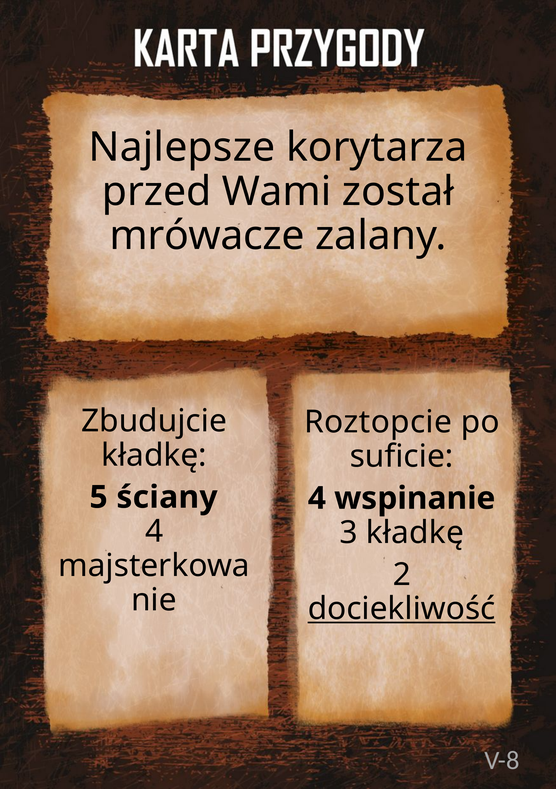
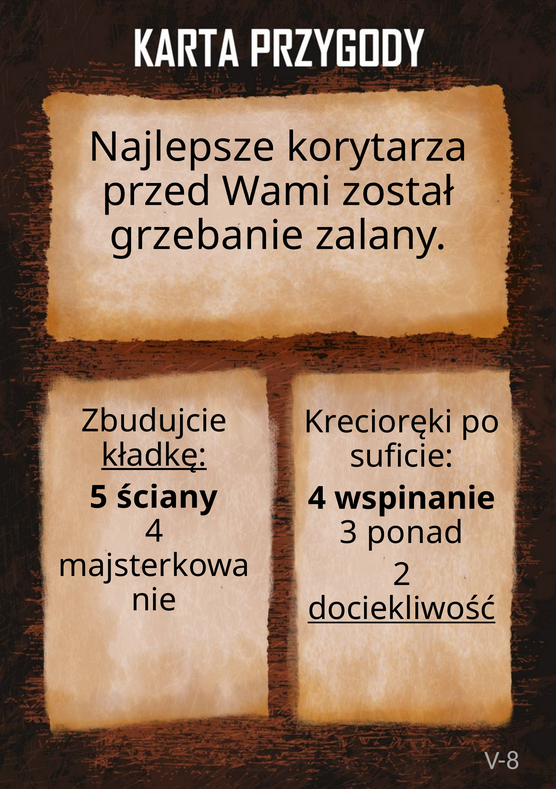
mrówacze: mrówacze -> grzebanie
Roztopcie: Roztopcie -> Krecioręki
kładkę at (154, 456) underline: none -> present
3 kładkę: kładkę -> ponad
